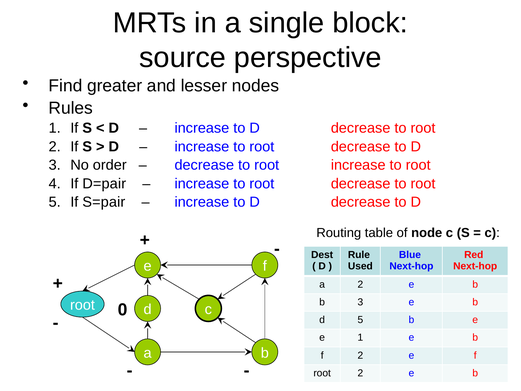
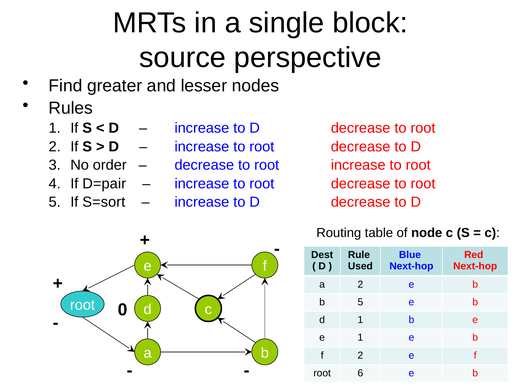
S=pair: S=pair -> S=sort
b 3: 3 -> 5
d 5: 5 -> 1
2 at (360, 373): 2 -> 6
